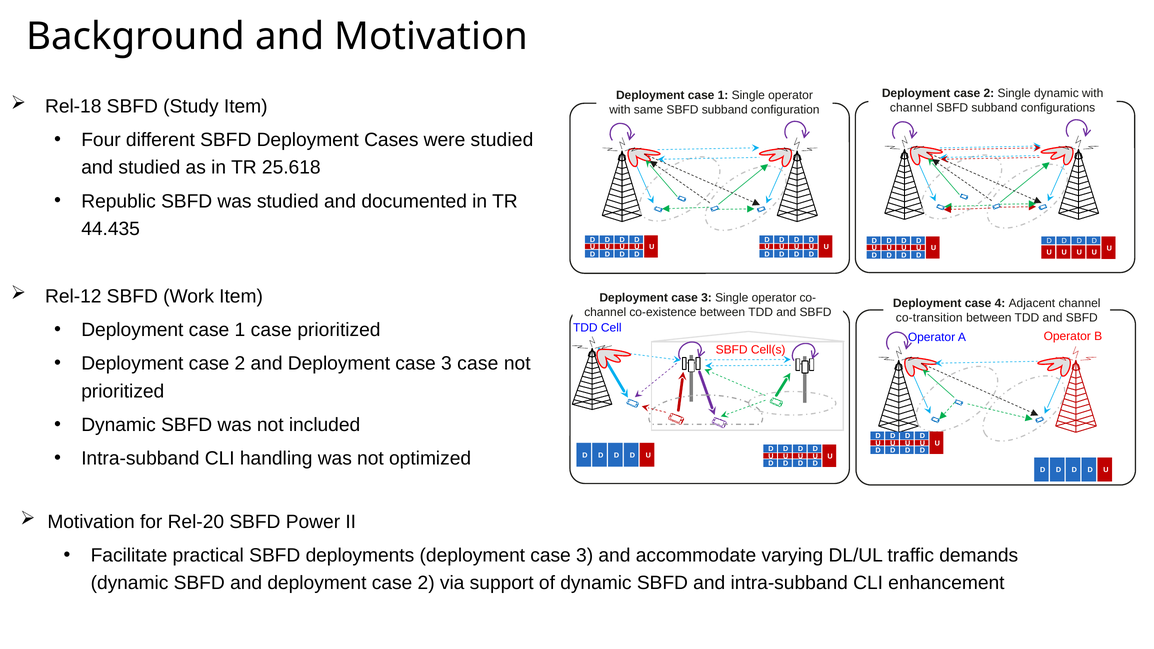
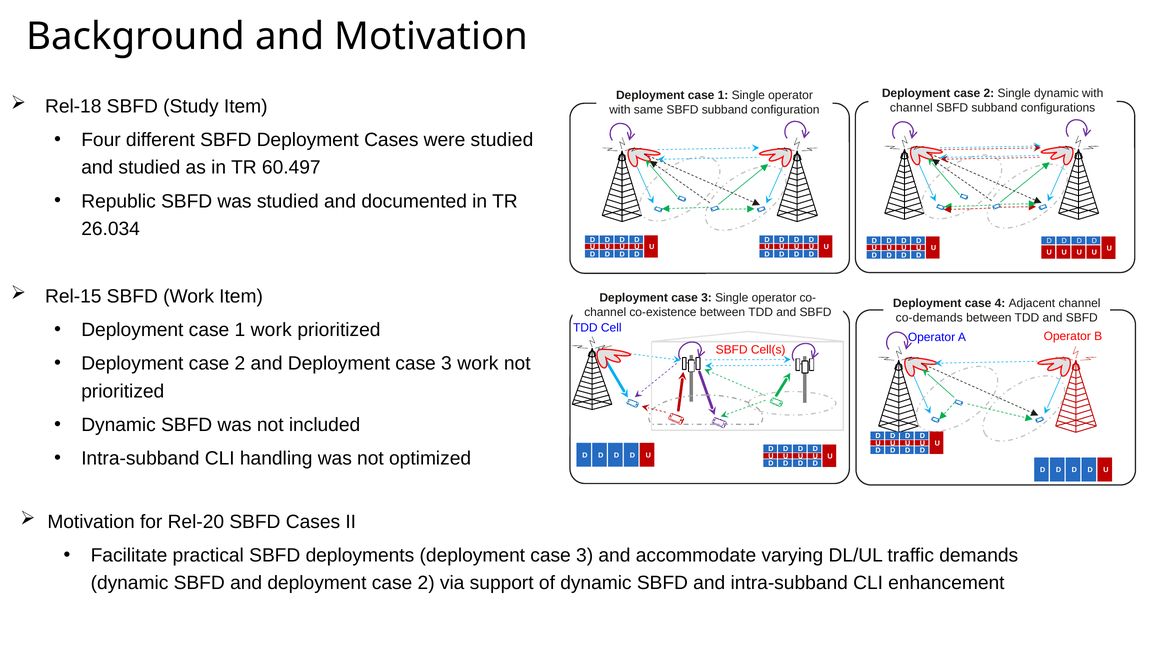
25.618: 25.618 -> 60.497
44.435: 44.435 -> 26.034
Rel-12: Rel-12 -> Rel-15
co-transition: co-transition -> co-demands
1 case: case -> work
3 case: case -> work
SBFD Power: Power -> Cases
